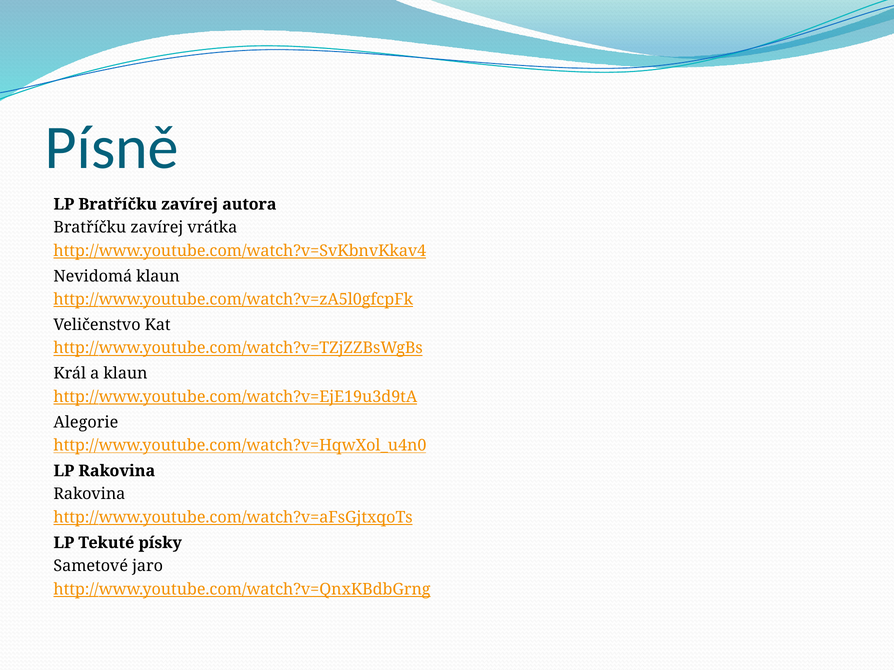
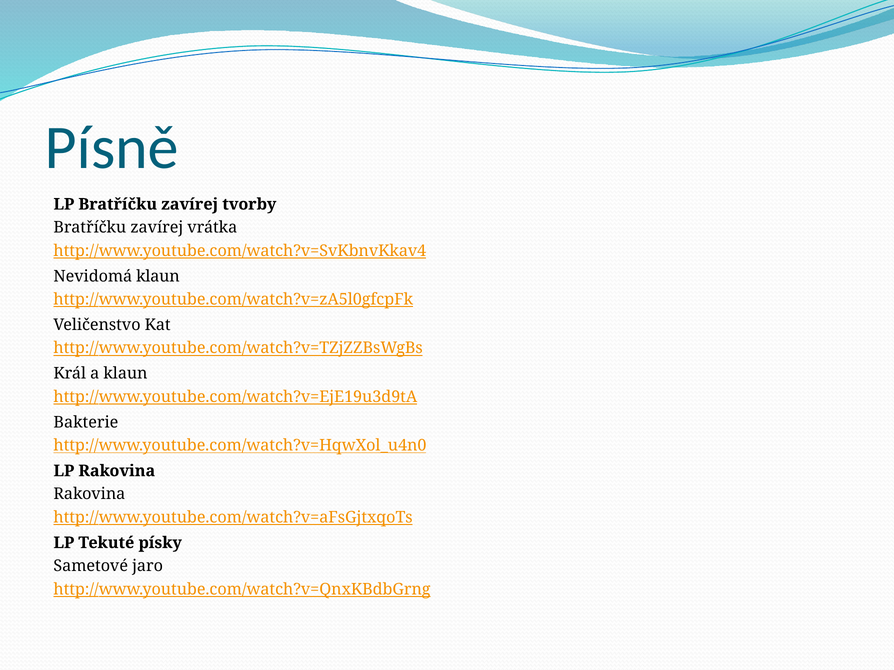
autora: autora -> tvorby
Alegorie: Alegorie -> Bakterie
